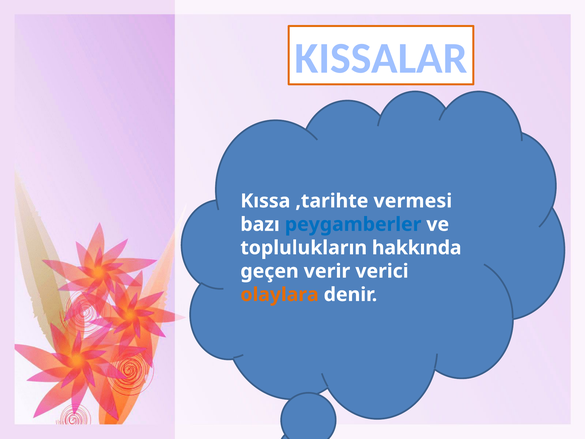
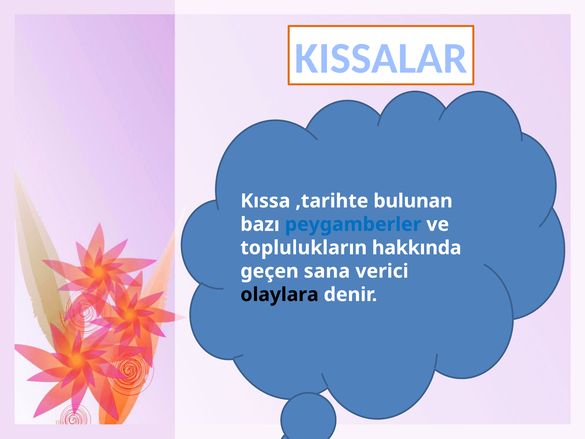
vermesi: vermesi -> bulunan
verir: verir -> sana
olaylara colour: orange -> black
